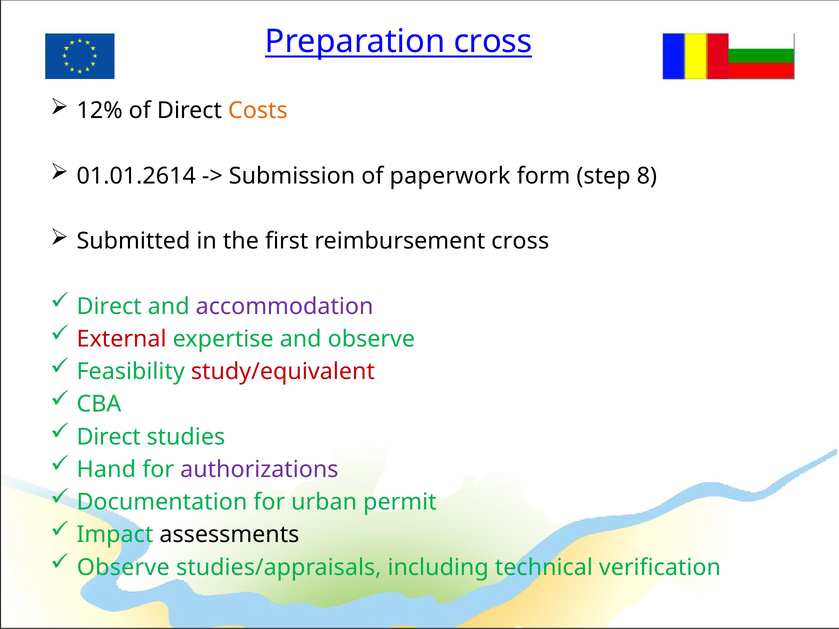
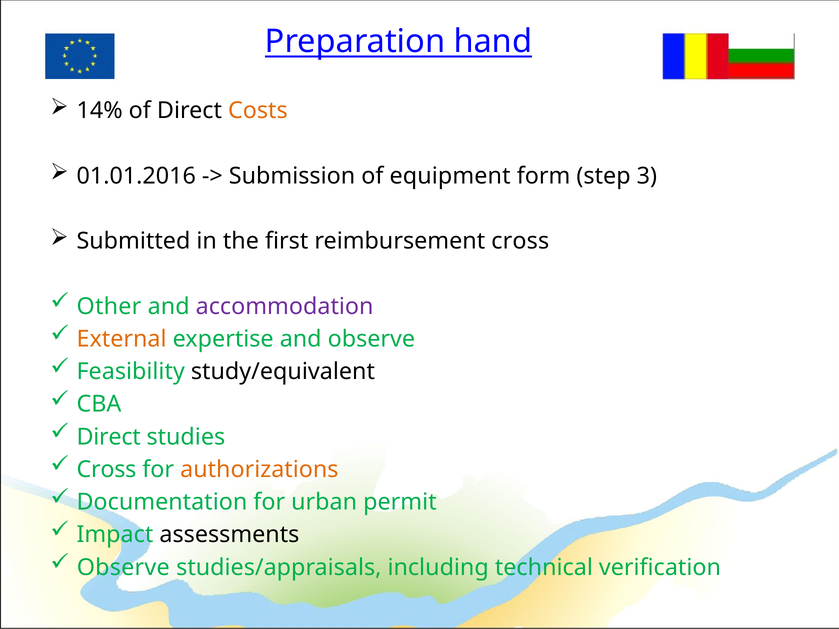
Preparation cross: cross -> hand
12%: 12% -> 14%
01.01.2614: 01.01.2614 -> 01.01.2016
paperwork: paperwork -> equipment
8: 8 -> 3
Direct at (109, 307): Direct -> Other
External colour: red -> orange
study/equivalent colour: red -> black
Hand at (106, 470): Hand -> Cross
authorizations colour: purple -> orange
